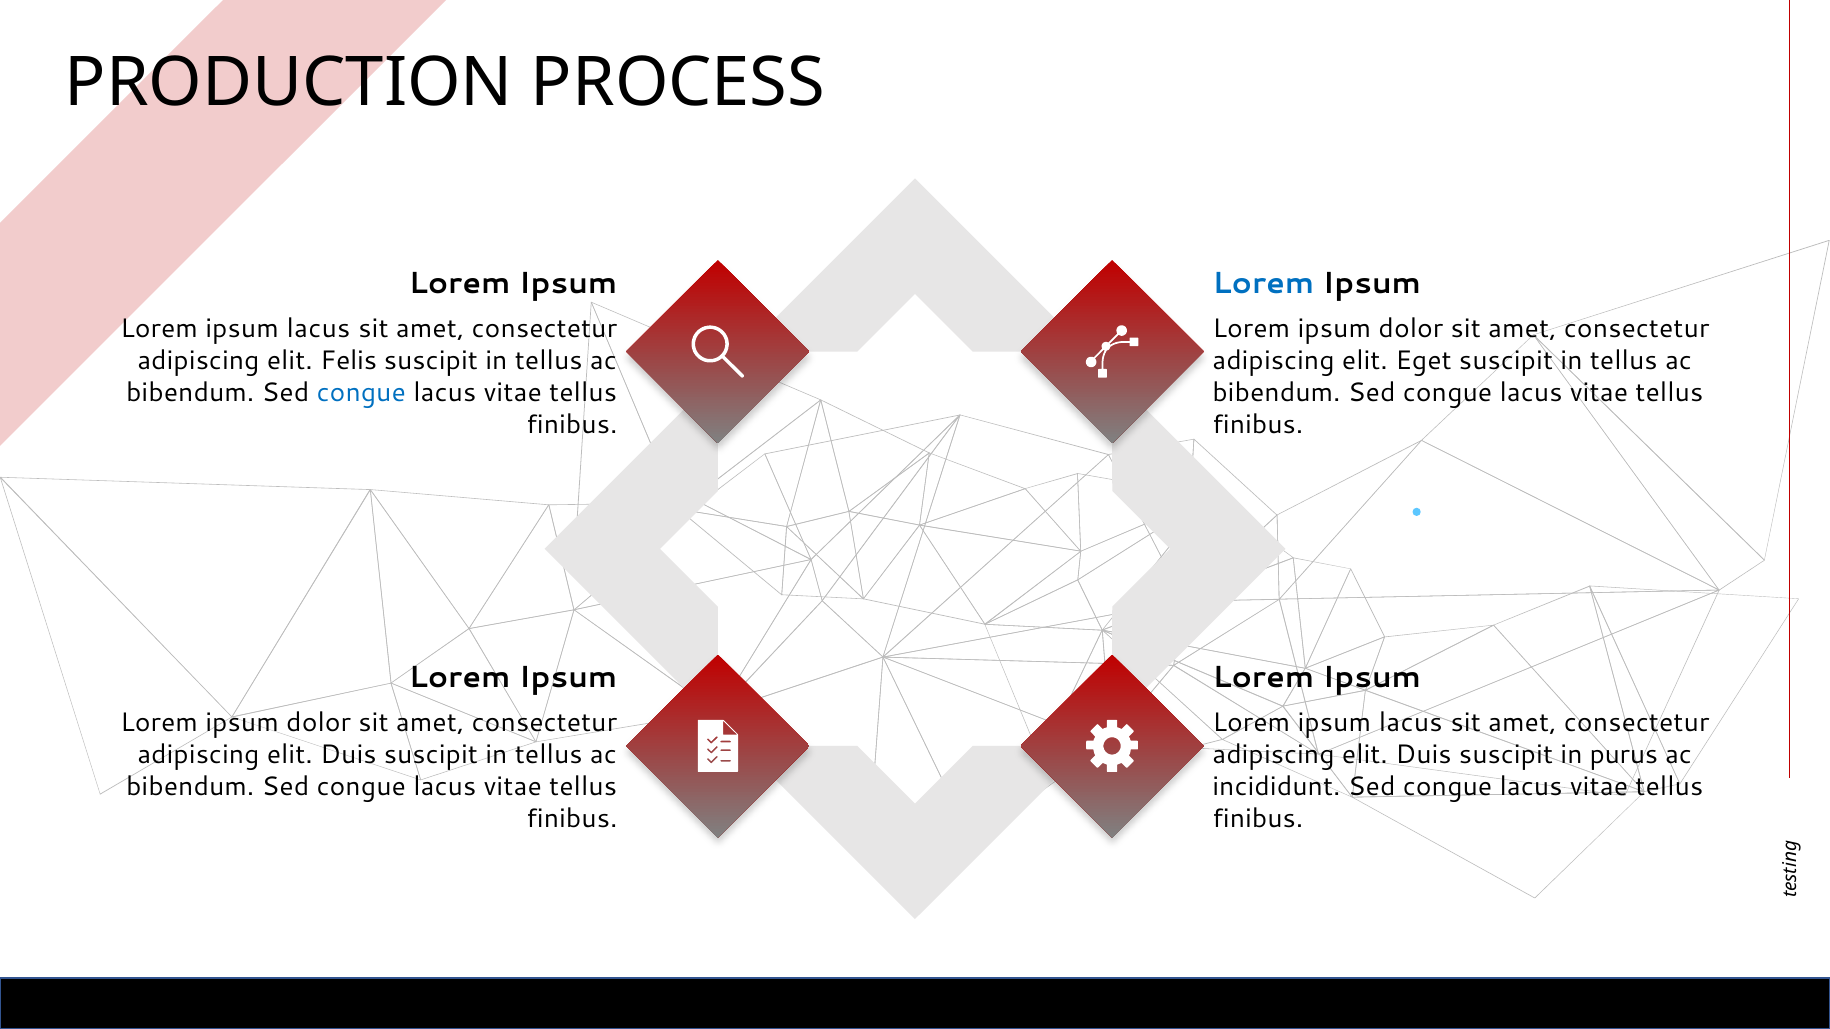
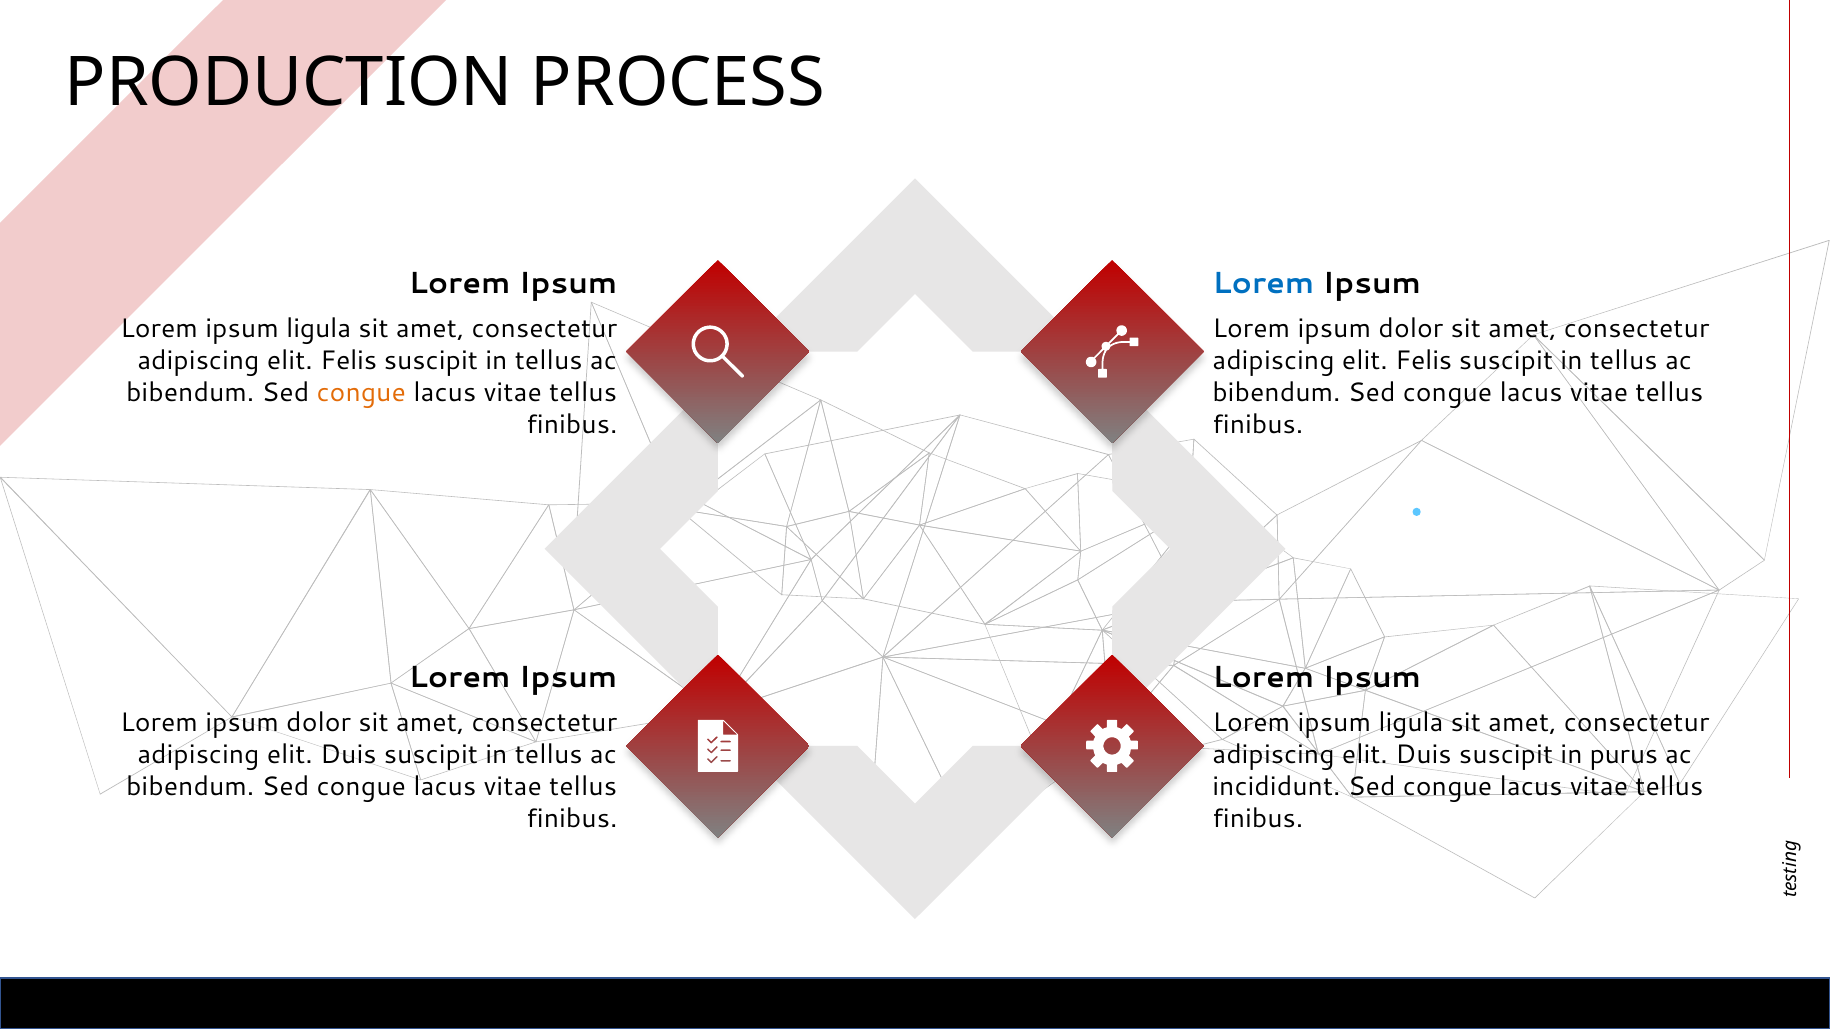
lacus at (319, 329): lacus -> ligula
Eget at (1423, 361): Eget -> Felis
congue at (361, 393) colour: blue -> orange
lacus at (1411, 723): lacus -> ligula
